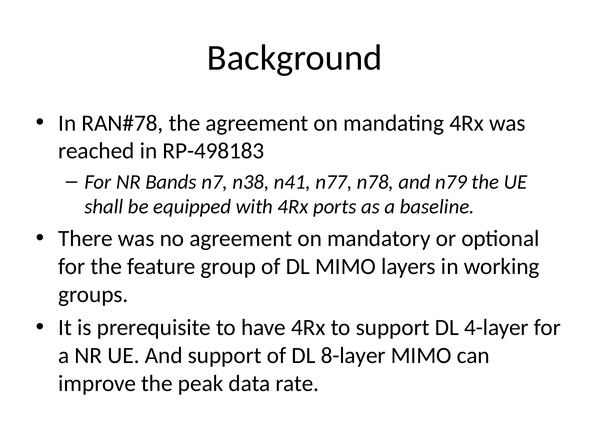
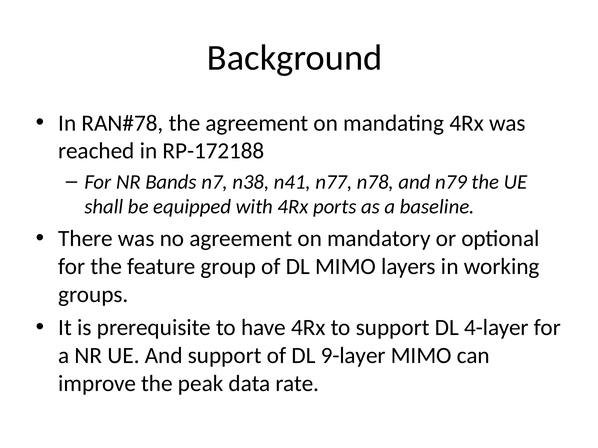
RP-498183: RP-498183 -> RP-172188
8-layer: 8-layer -> 9-layer
